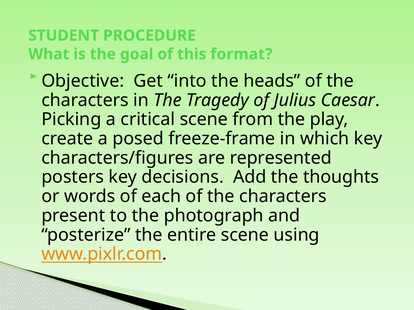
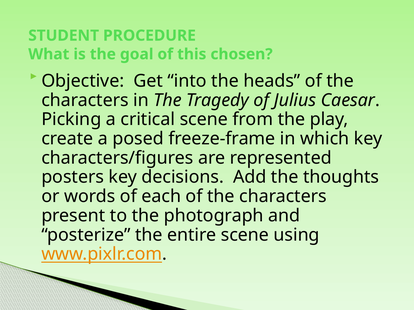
format: format -> chosen
